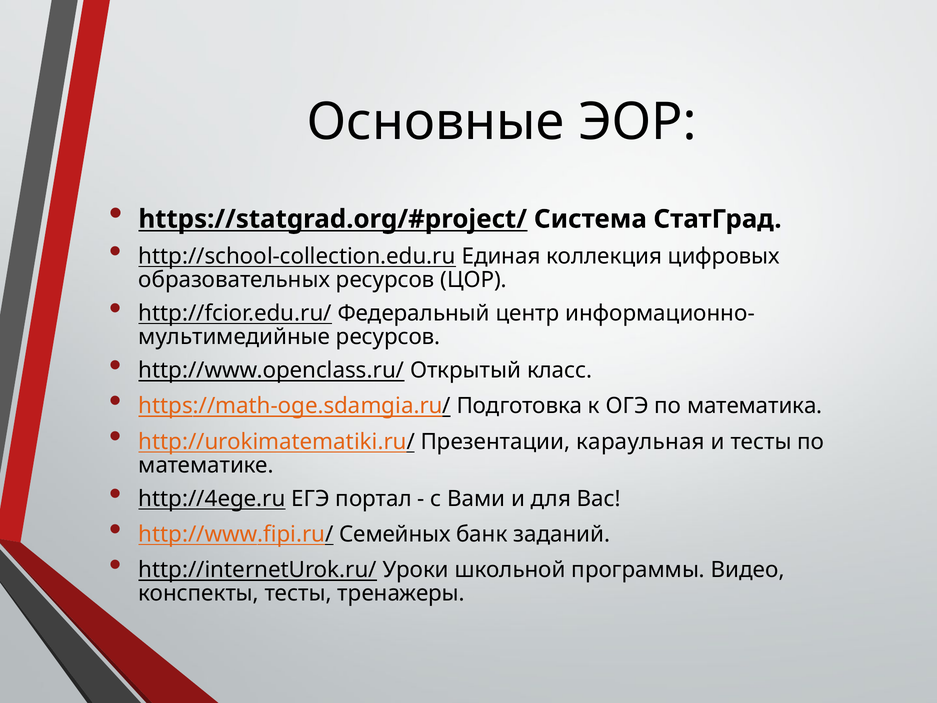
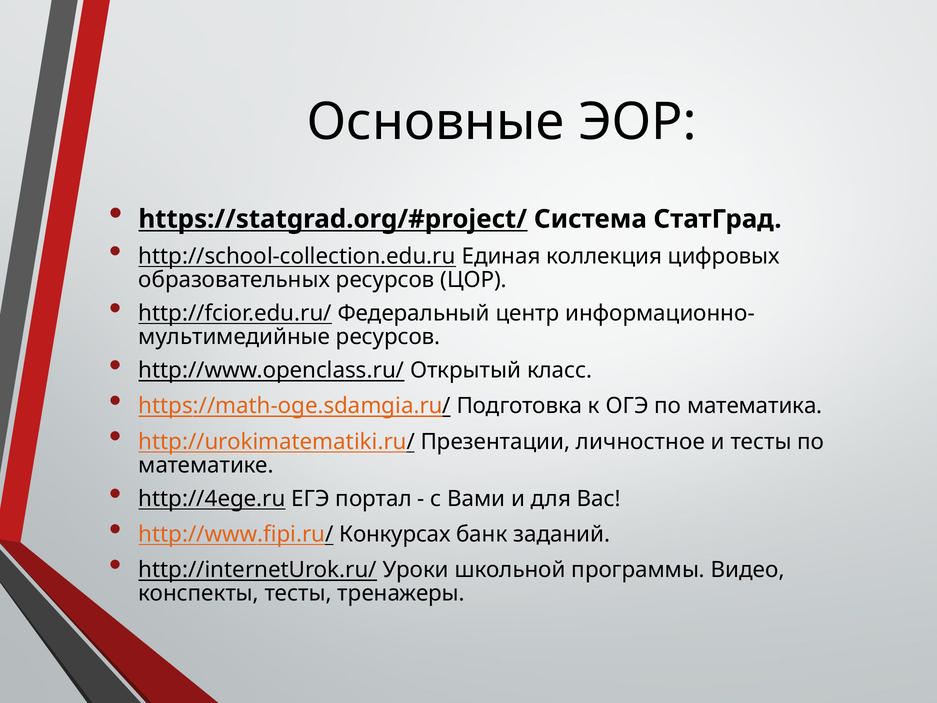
караульная: караульная -> личностное
Семейных: Семейных -> Конкурсах
